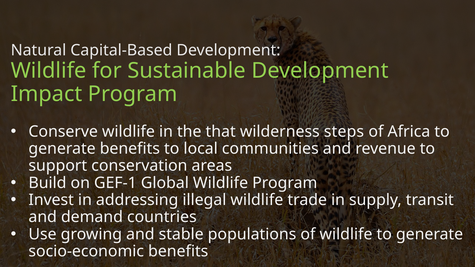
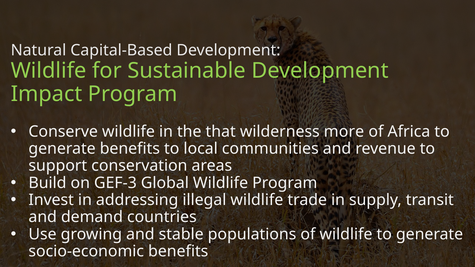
steps: steps -> more
GEF-1: GEF-1 -> GEF-3
